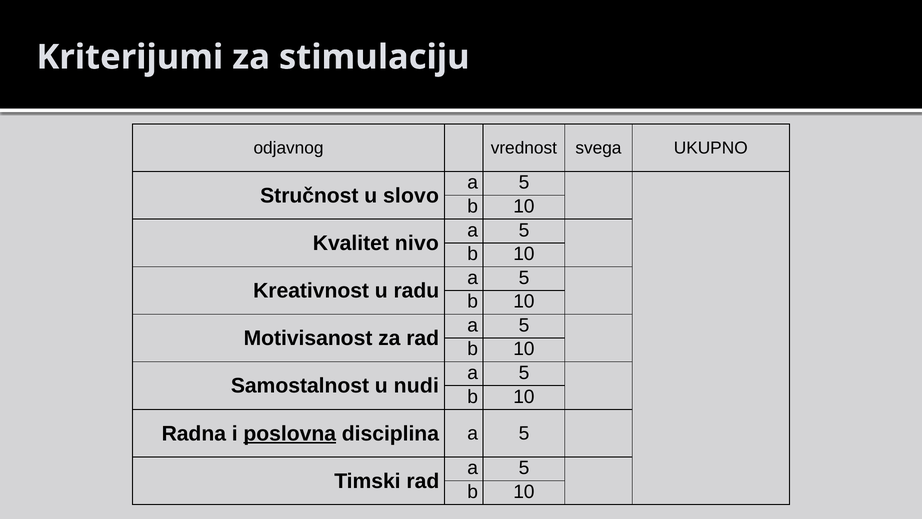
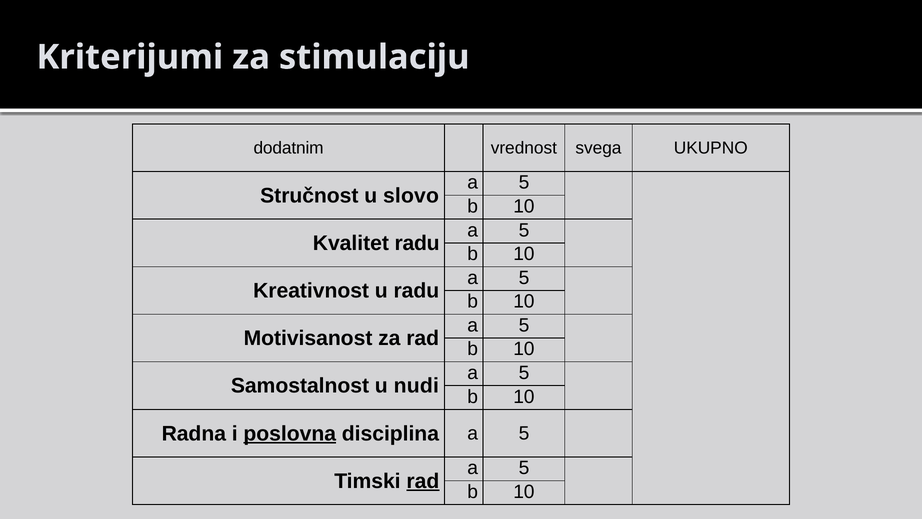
odjavnog: odjavnog -> dodatnim
Kvalitet nivo: nivo -> radu
rad at (423, 481) underline: none -> present
